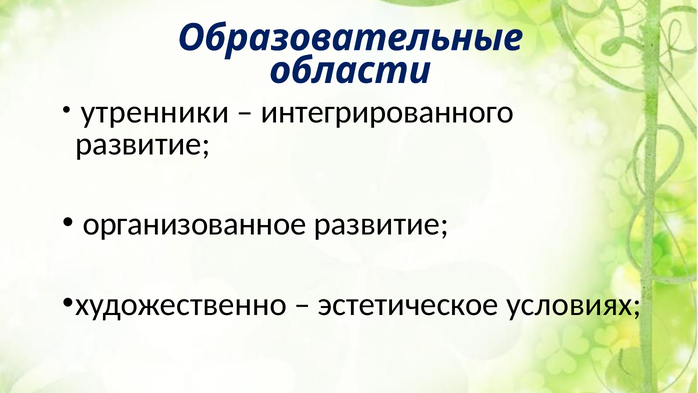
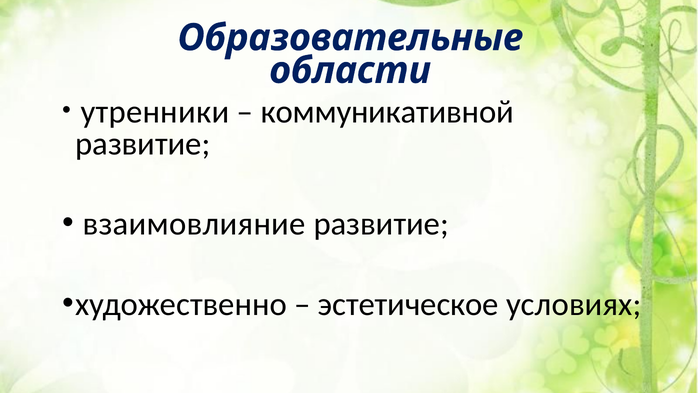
интегрированного: интегрированного -> коммуникативной
организованное: организованное -> взаимовлияние
